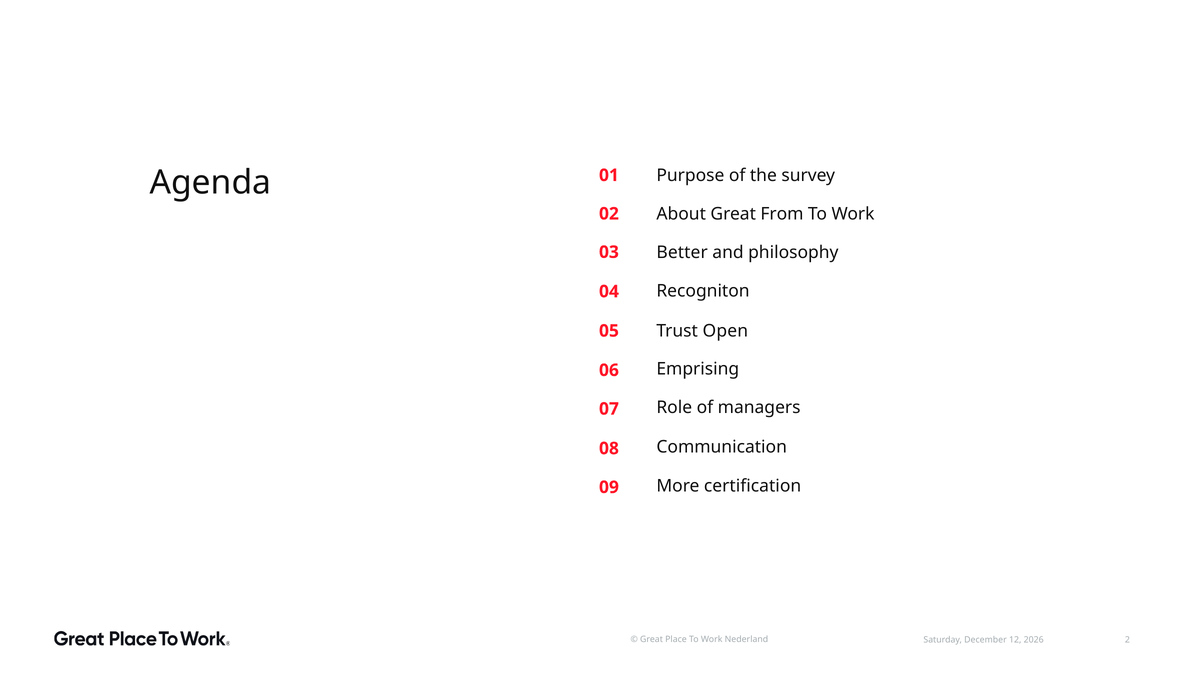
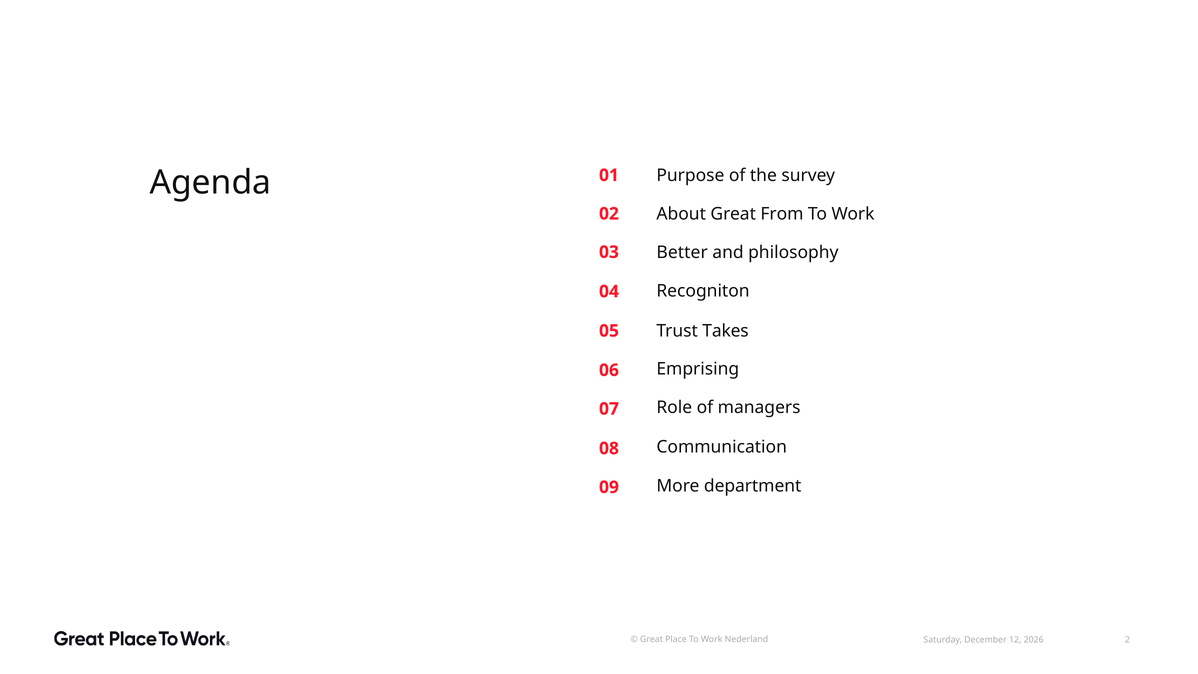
Open: Open -> Takes
certification: certification -> department
